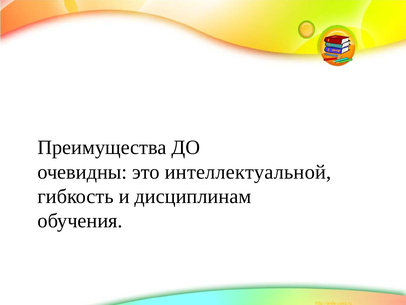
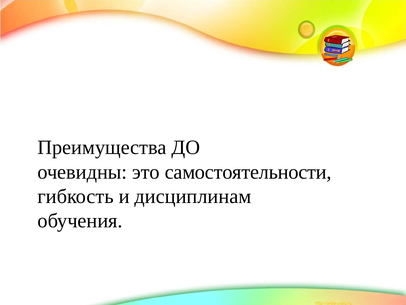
интеллектуальной: интеллектуальной -> самостоятельности
